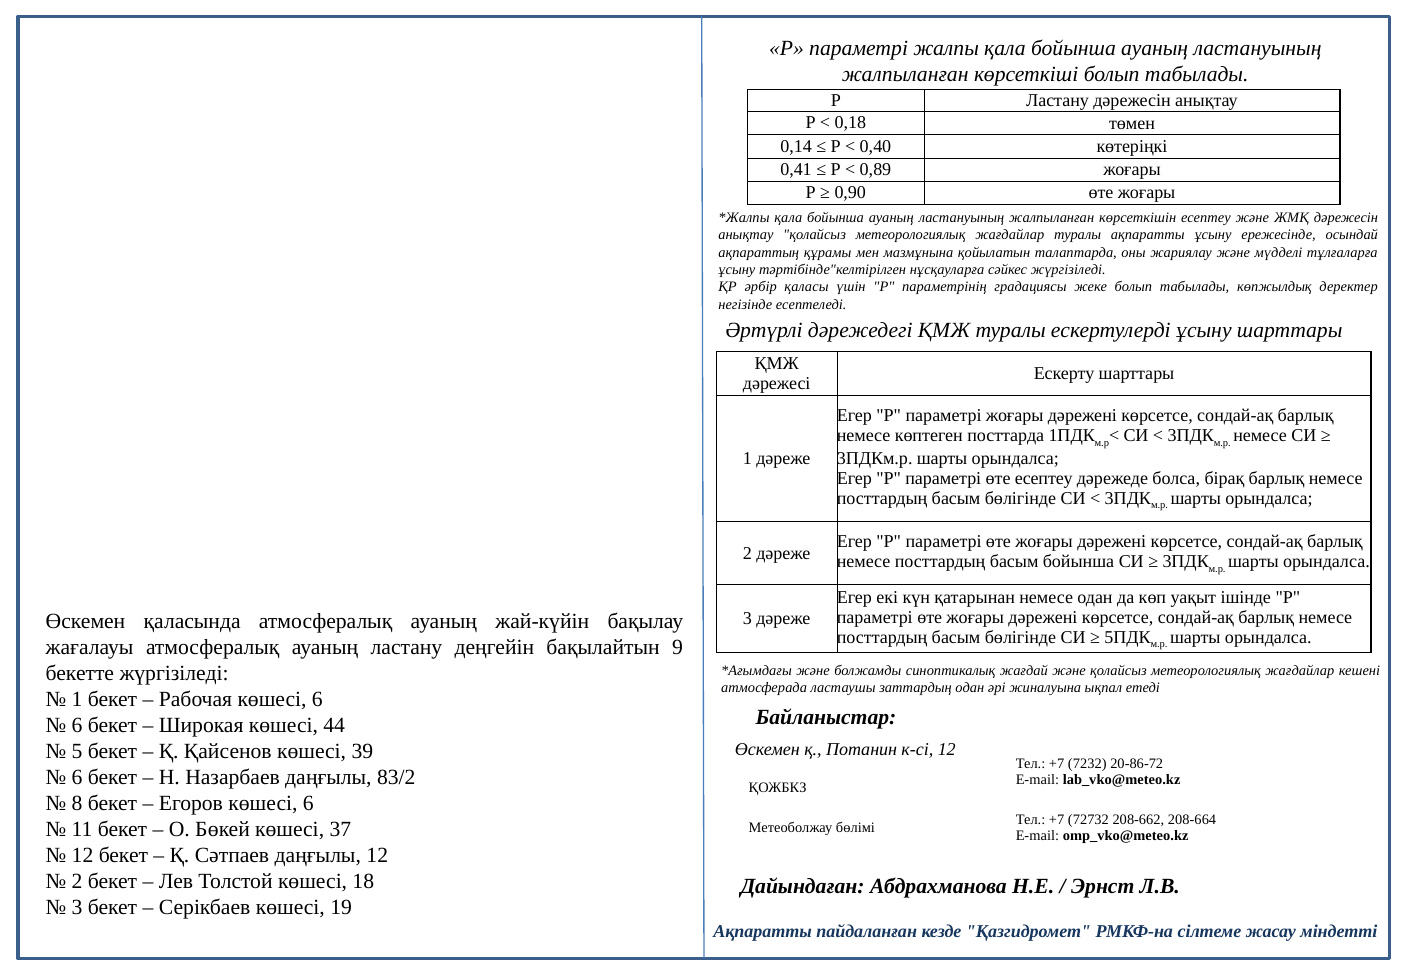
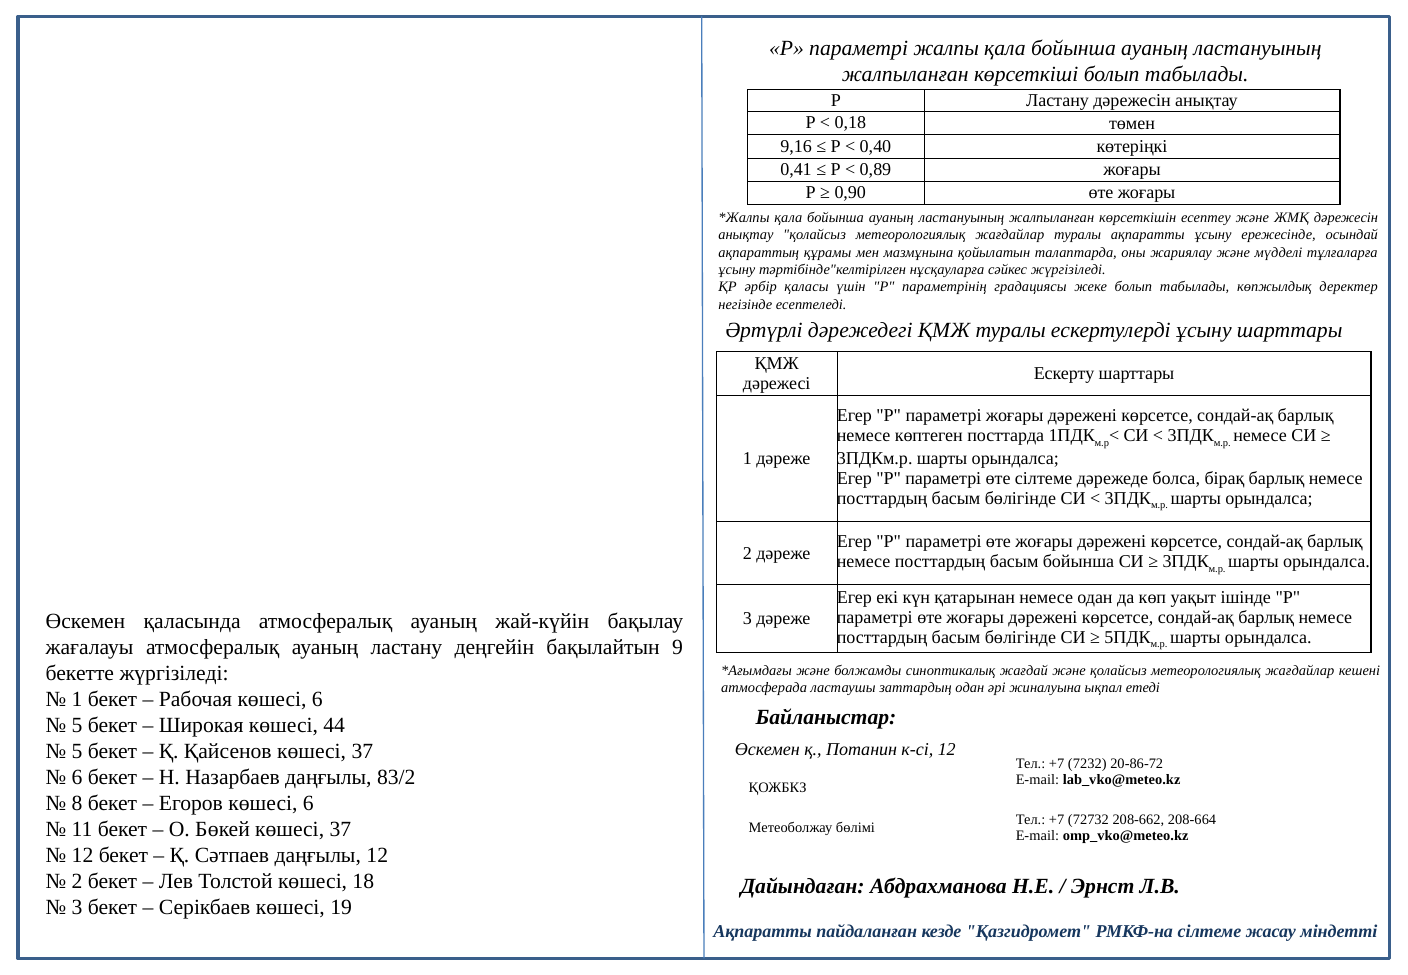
0,14: 0,14 -> 9,16
өте есептеу: есептеу -> сілтеме
6 at (77, 725): 6 -> 5
Қайсенов көшесі 39: 39 -> 37
